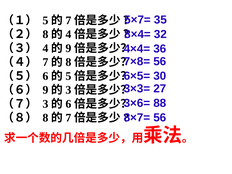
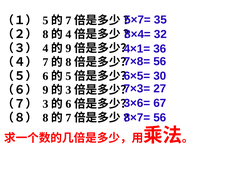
4×4=: 4×4= -> 4×1=
3×3=: 3×3= -> 7×3=
88: 88 -> 67
